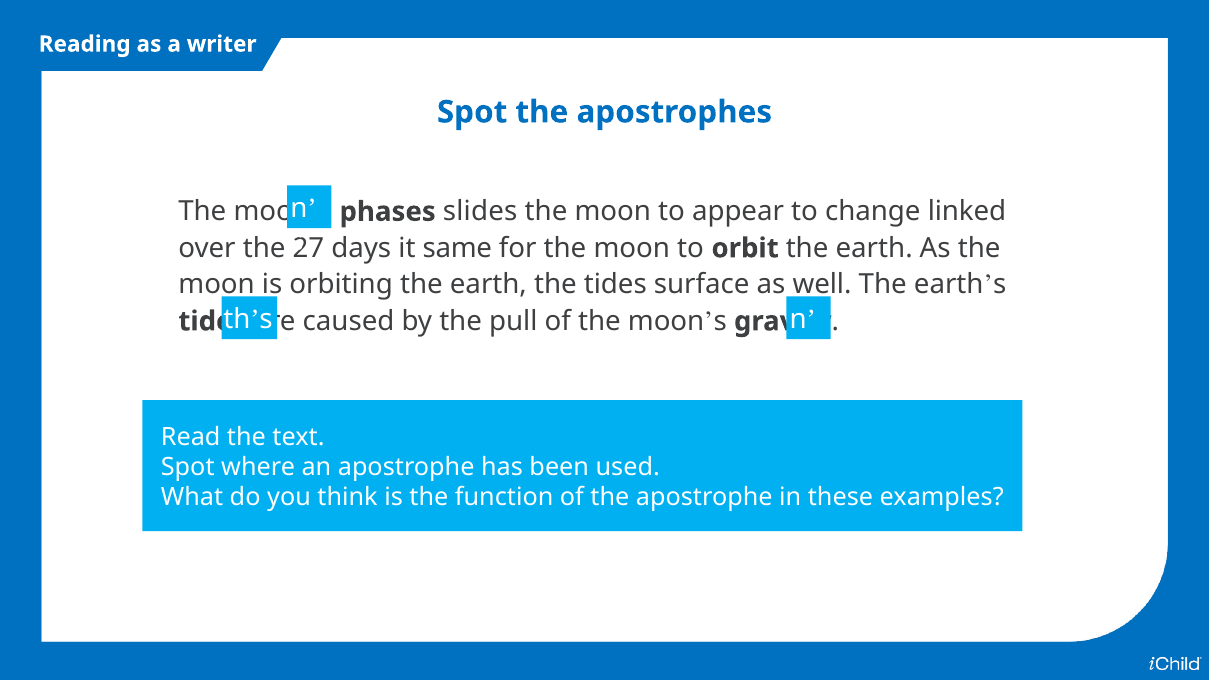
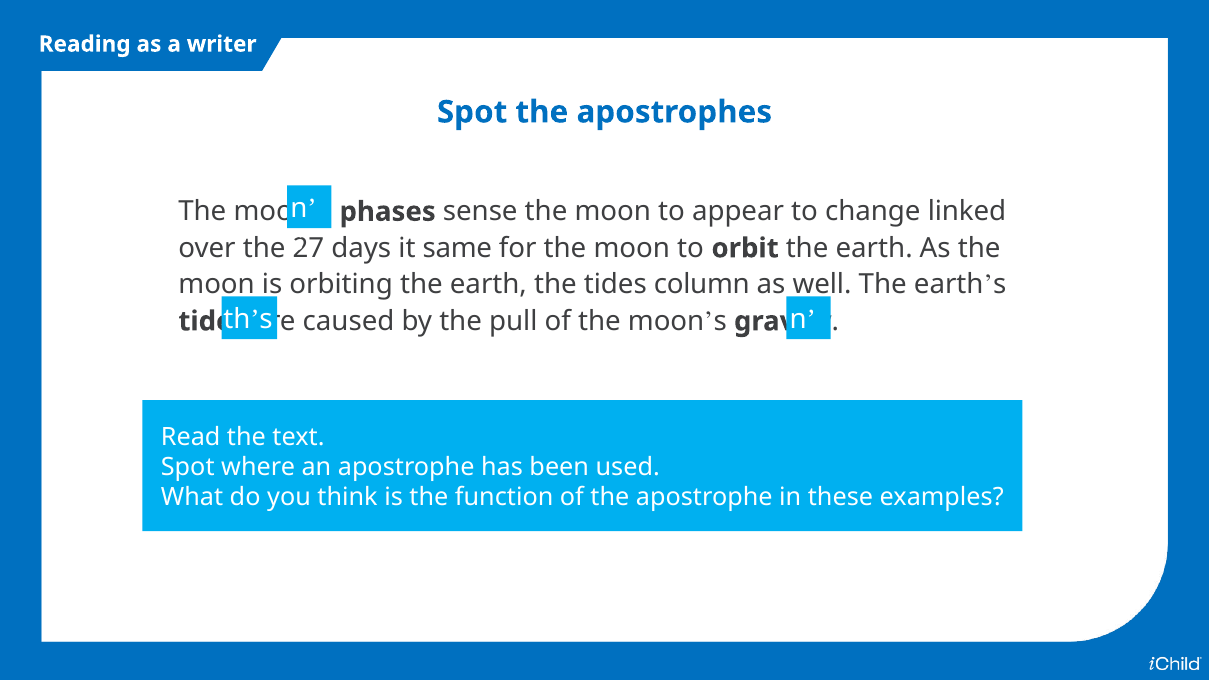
slides: slides -> sense
surface: surface -> column
